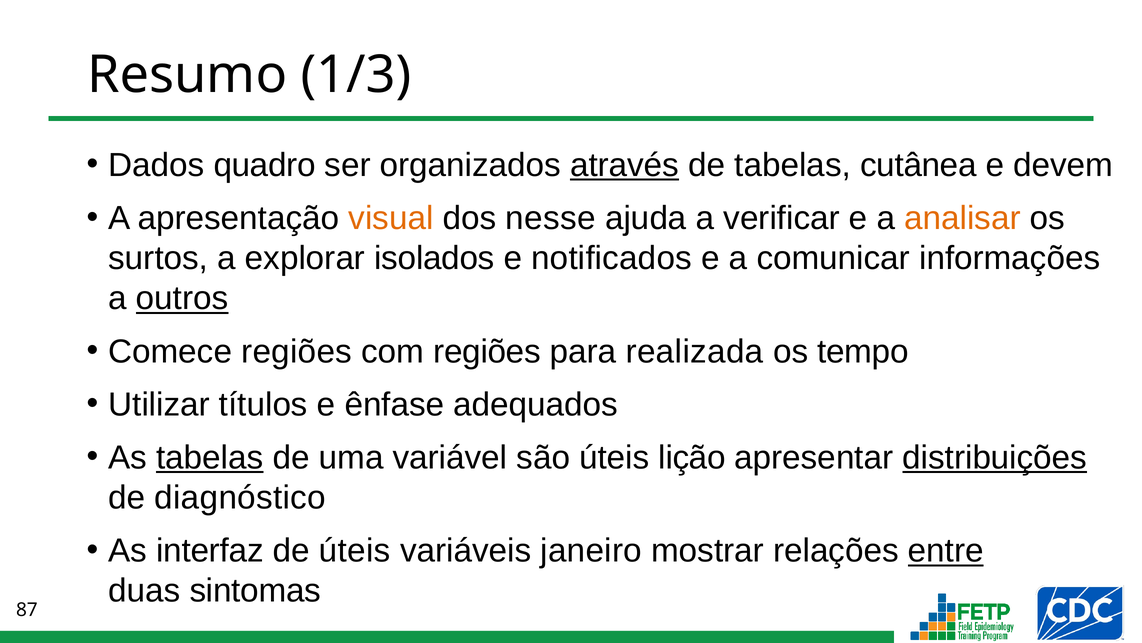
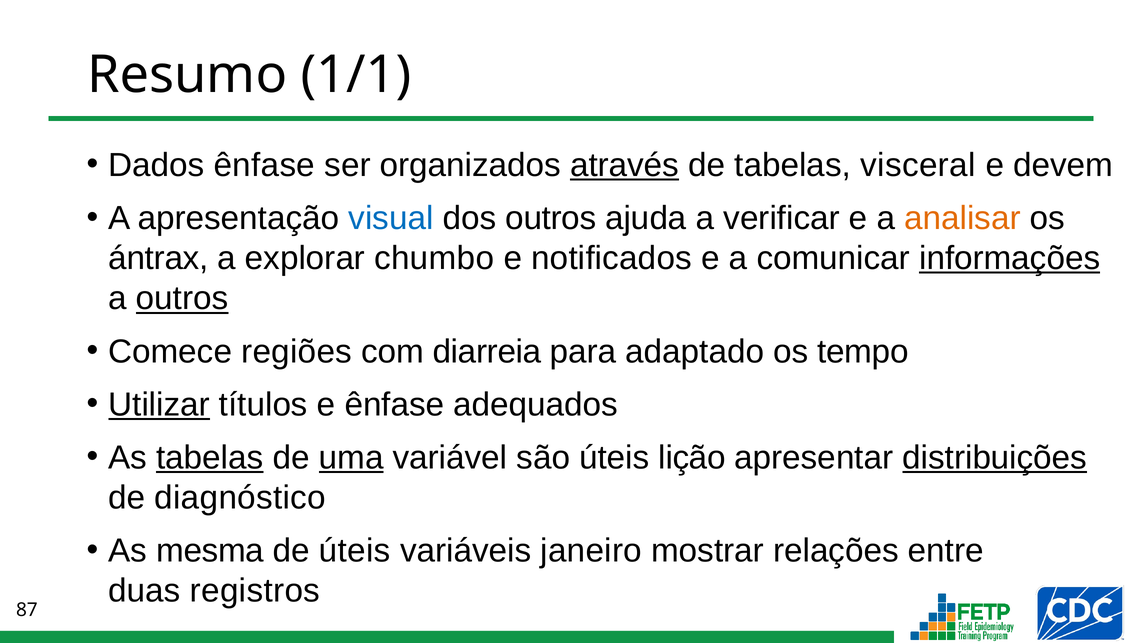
1/3: 1/3 -> 1/1
Dados quadro: quadro -> ênfase
cutânea: cutânea -> visceral
visual colour: orange -> blue
dos nesse: nesse -> outros
surtos: surtos -> ántrax
isolados: isolados -> chumbo
informações underline: none -> present
com regiões: regiões -> diarreia
realizada: realizada -> adaptado
Utilizar underline: none -> present
uma underline: none -> present
interfaz: interfaz -> mesma
entre underline: present -> none
sintomas: sintomas -> registros
